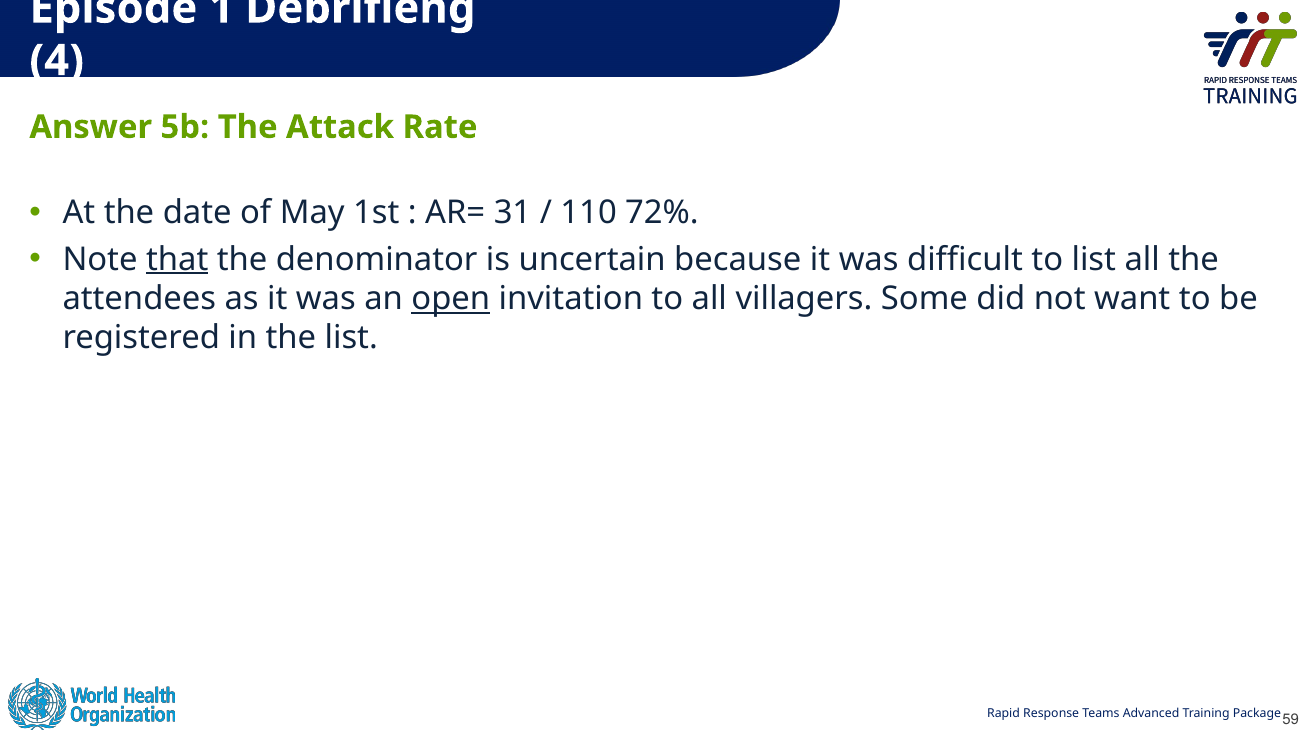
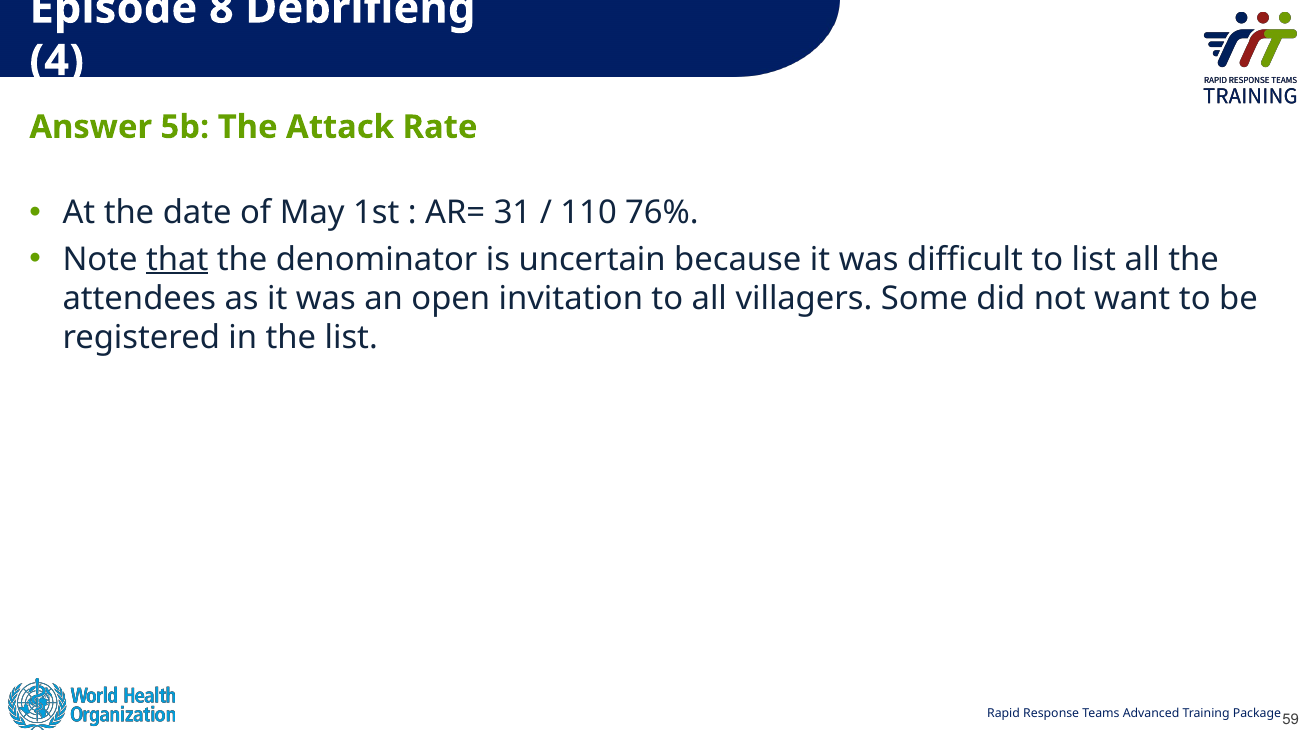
1: 1 -> 8
72%: 72% -> 76%
open underline: present -> none
